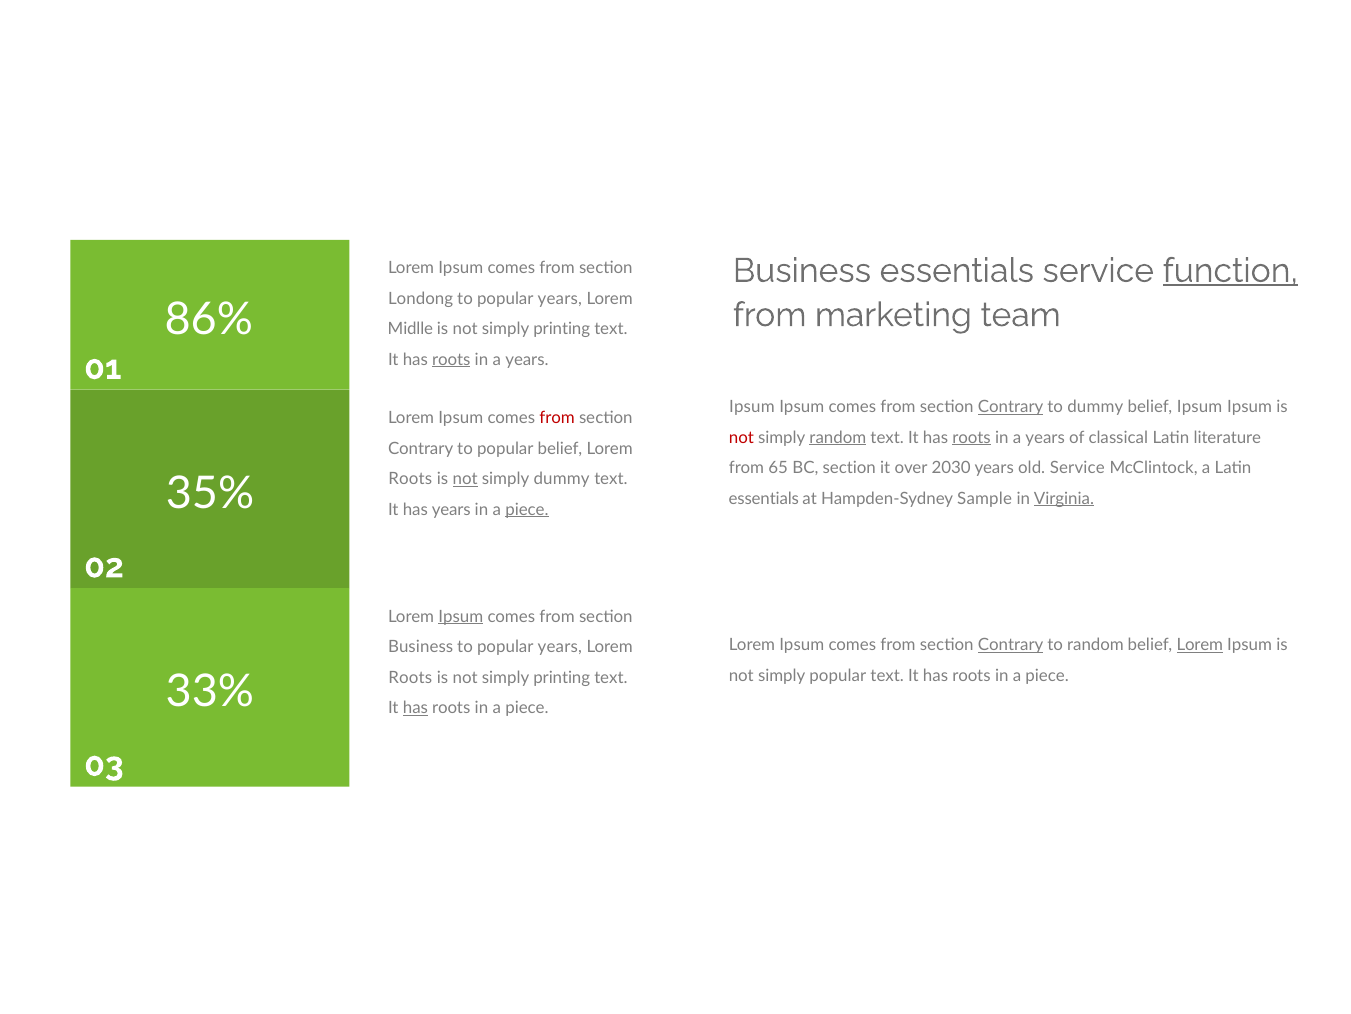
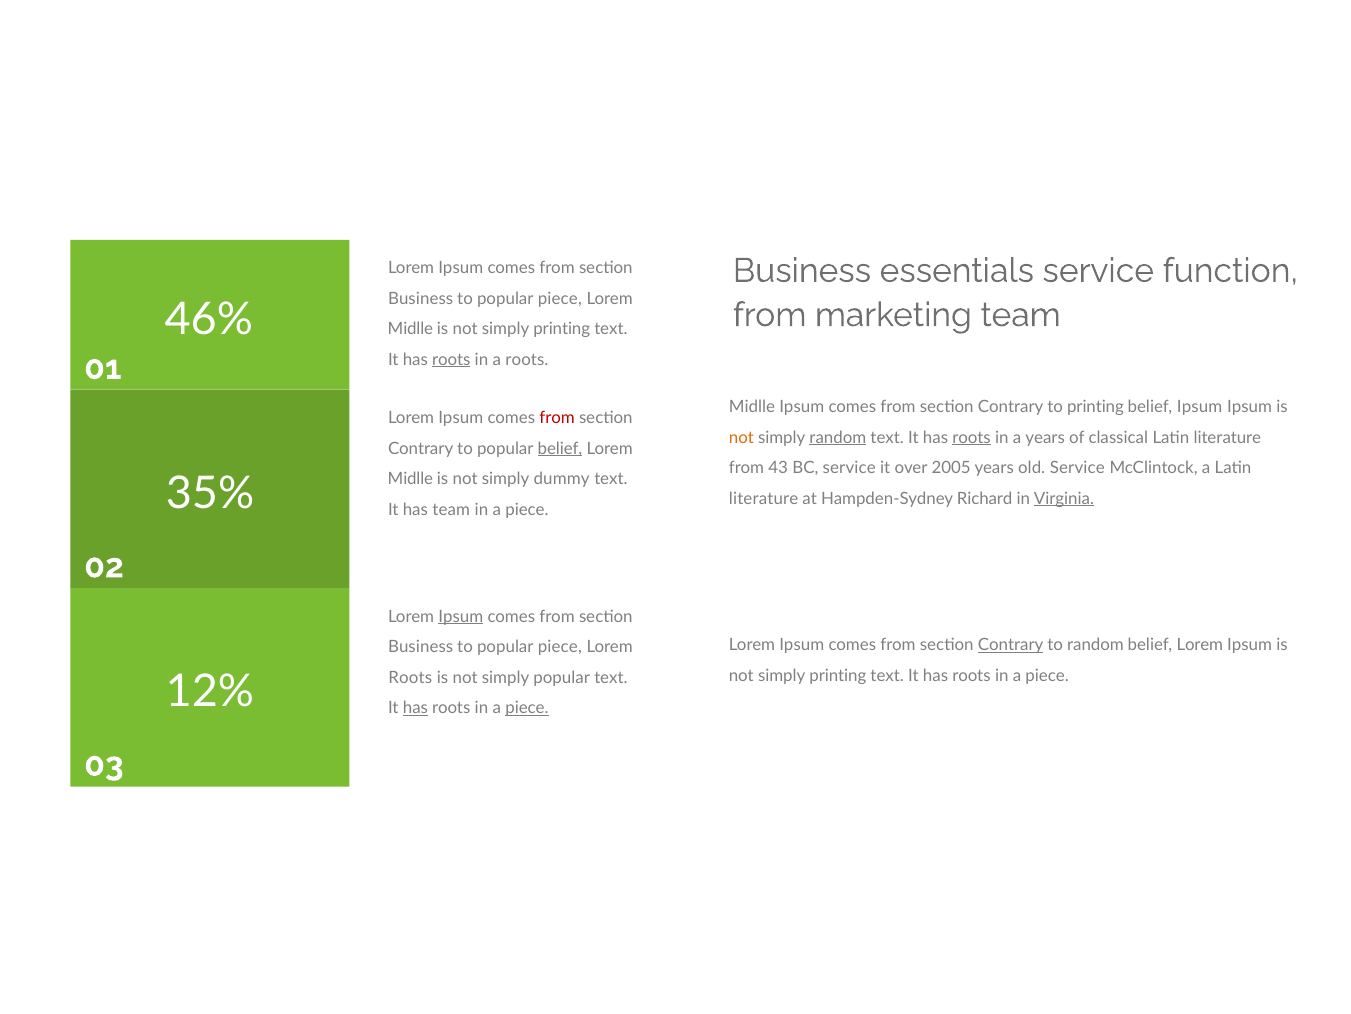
function underline: present -> none
Londong at (421, 298): Londong -> Business
years at (560, 298): years -> piece
86%: 86% -> 46%
years at (527, 359): years -> roots
Ipsum at (752, 407): Ipsum -> Midlle
Contrary at (1011, 407) underline: present -> none
to dummy: dummy -> printing
not at (741, 437) colour: red -> orange
belief at (560, 448) underline: none -> present
65: 65 -> 43
BC section: section -> service
2030: 2030 -> 2005
Roots at (410, 479): Roots -> Midlle
not at (465, 479) underline: present -> none
essentials at (764, 498): essentials -> literature
Sample: Sample -> Richard
has years: years -> team
piece at (527, 509) underline: present -> none
Lorem at (1200, 645) underline: present -> none
years at (560, 647): years -> piece
popular at (838, 675): popular -> printing
printing at (562, 677): printing -> popular
33%: 33% -> 12%
piece at (527, 707) underline: none -> present
